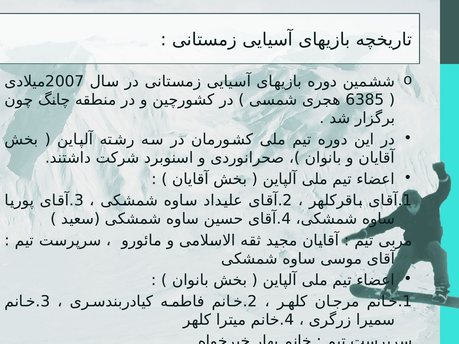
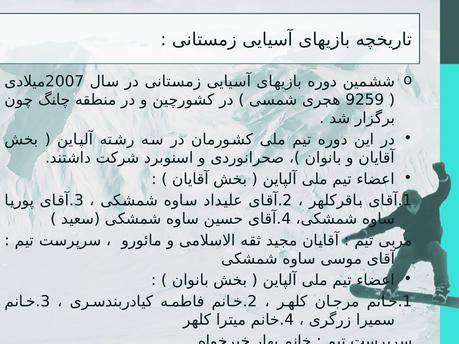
6385: 6385 -> 9259
